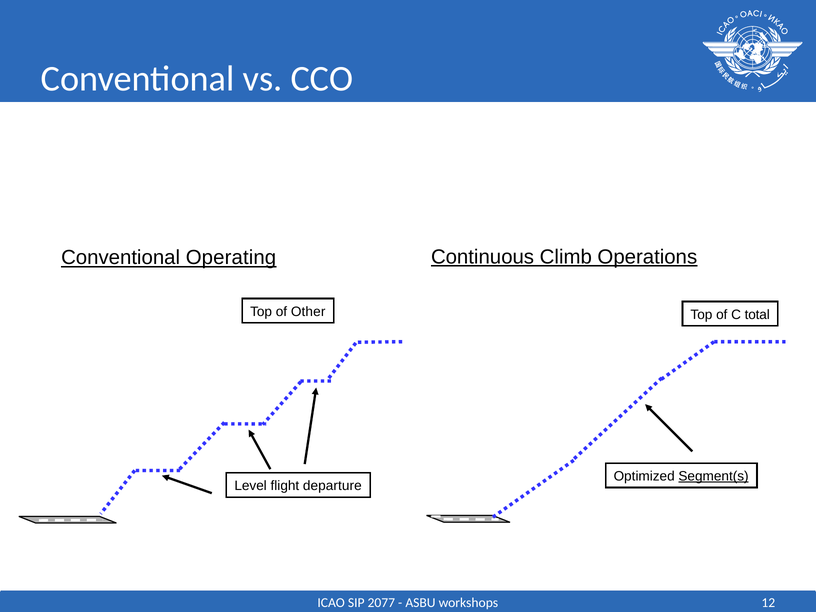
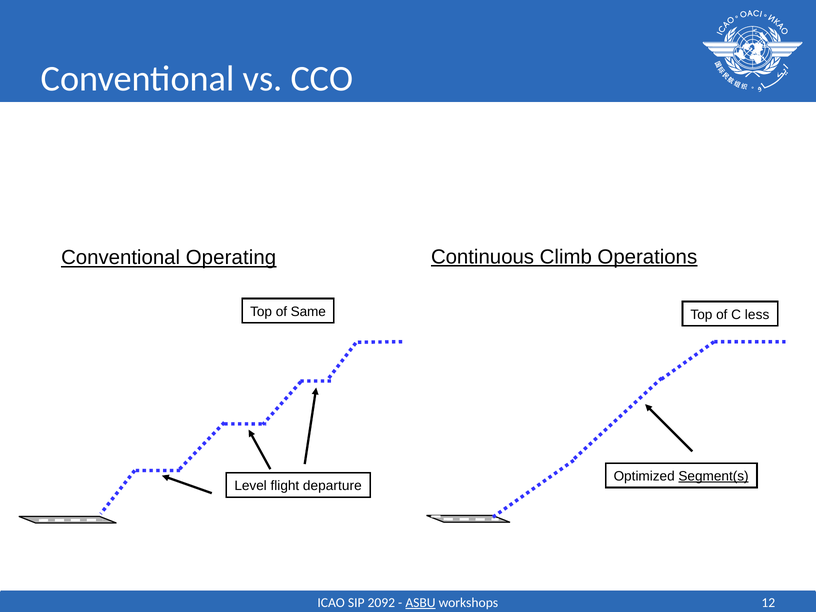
Other: Other -> Same
total: total -> less
2077: 2077 -> 2092
ASBU underline: none -> present
